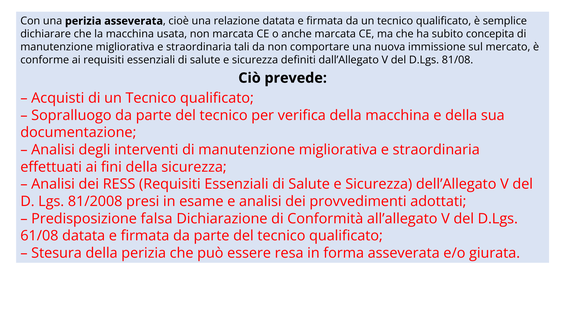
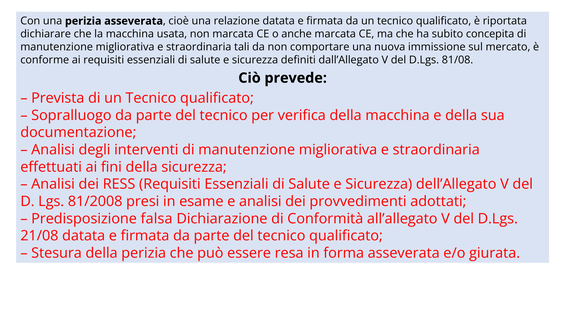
semplice: semplice -> riportata
Acquisti: Acquisti -> Prevista
61/08: 61/08 -> 21/08
